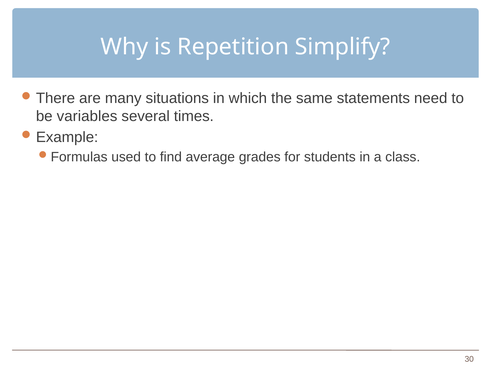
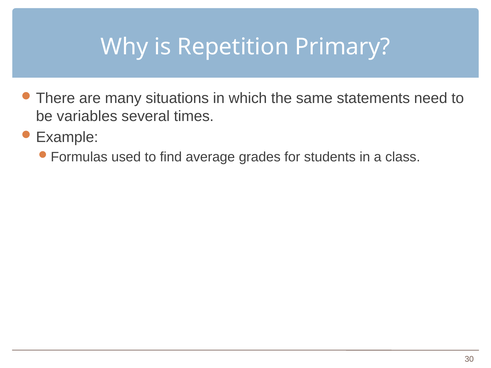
Simplify: Simplify -> Primary
